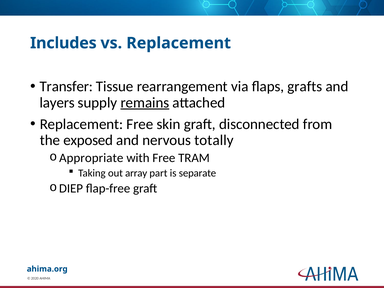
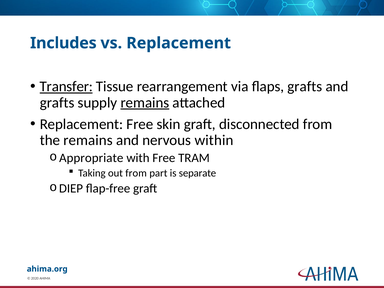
Transfer underline: none -> present
layers at (57, 103): layers -> grafts
the exposed: exposed -> remains
totally: totally -> within
out array: array -> from
